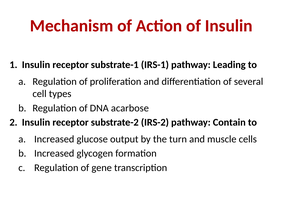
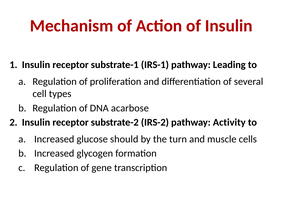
Contain: Contain -> Activity
output: output -> should
